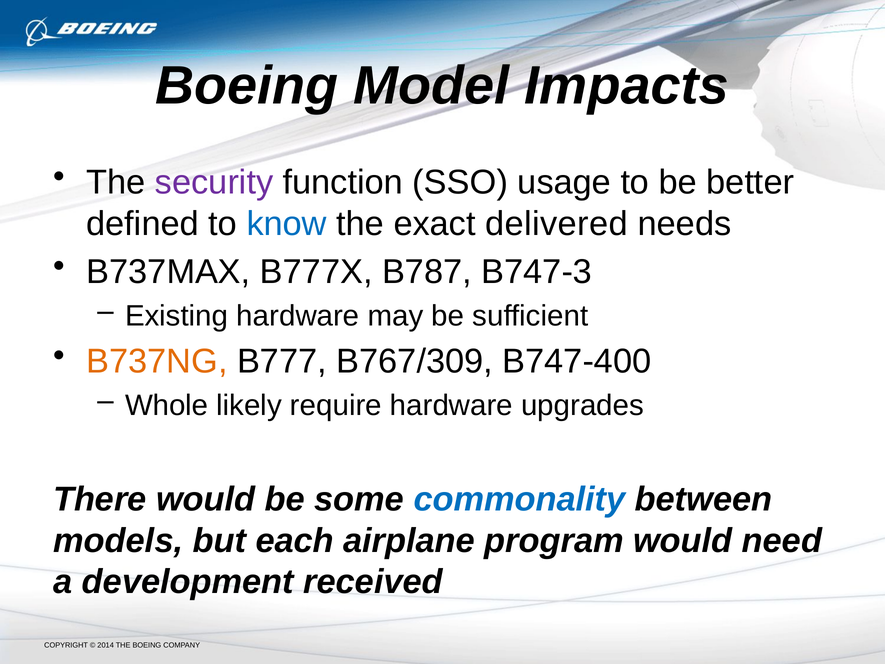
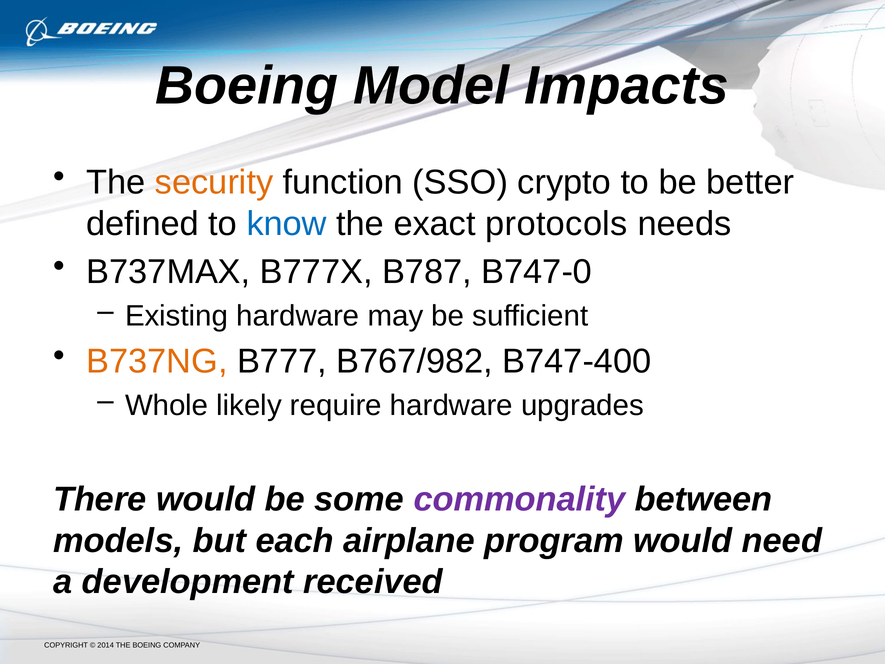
security colour: purple -> orange
usage: usage -> crypto
delivered: delivered -> protocols
B747-3: B747-3 -> B747-0
B767/309: B767/309 -> B767/982
commonality colour: blue -> purple
